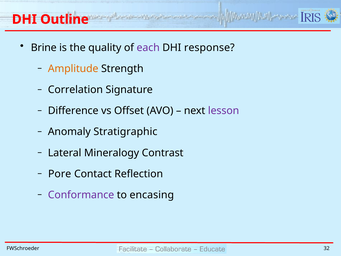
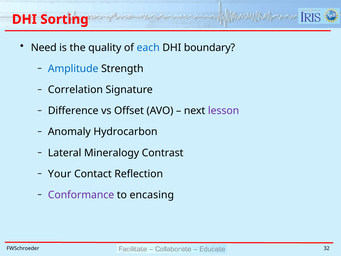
Outline: Outline -> Sorting
Brine: Brine -> Need
each colour: purple -> blue
response: response -> boundary
Amplitude colour: orange -> blue
Stratigraphic: Stratigraphic -> Hydrocarbon
Pore: Pore -> Your
